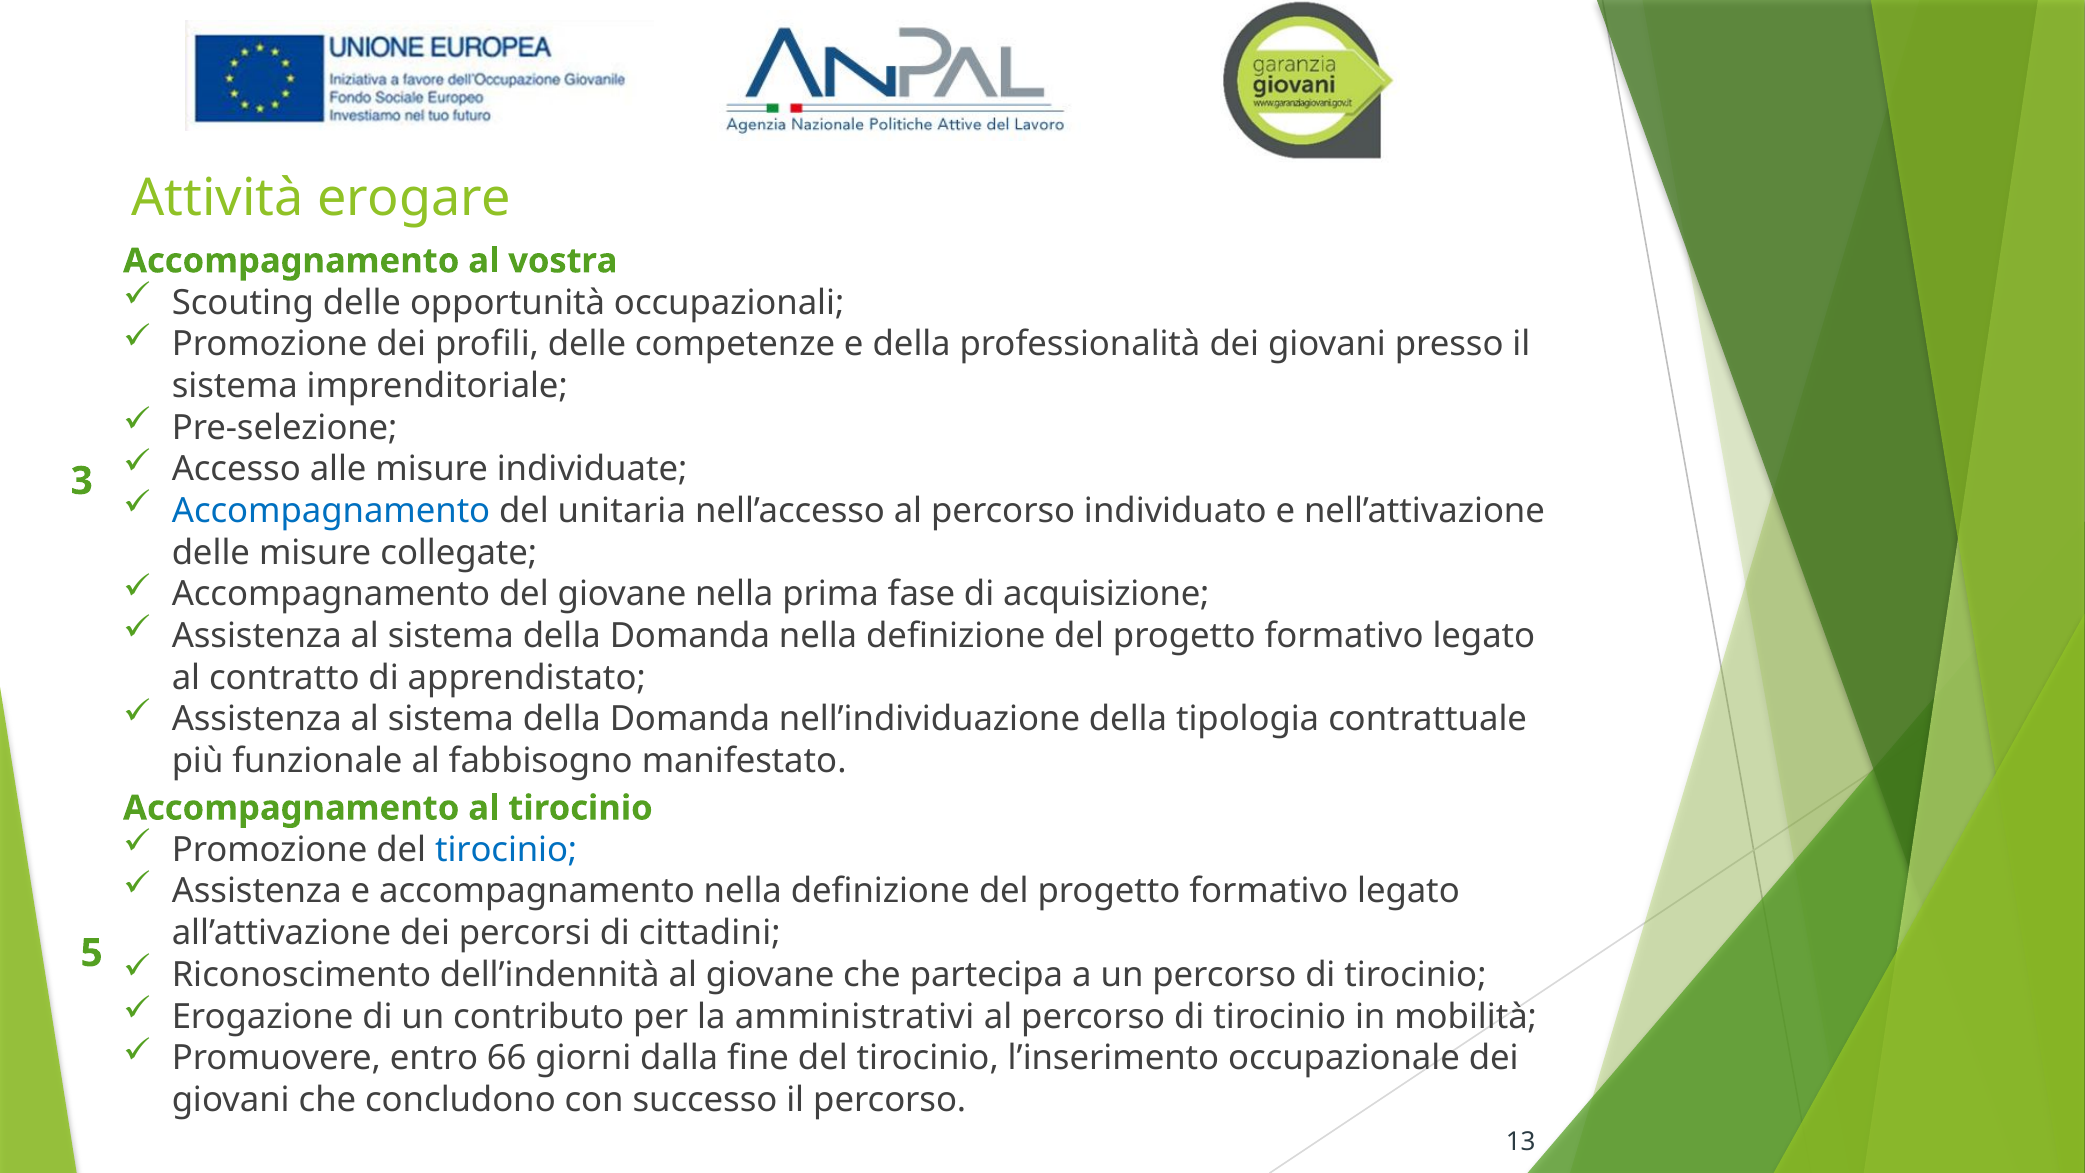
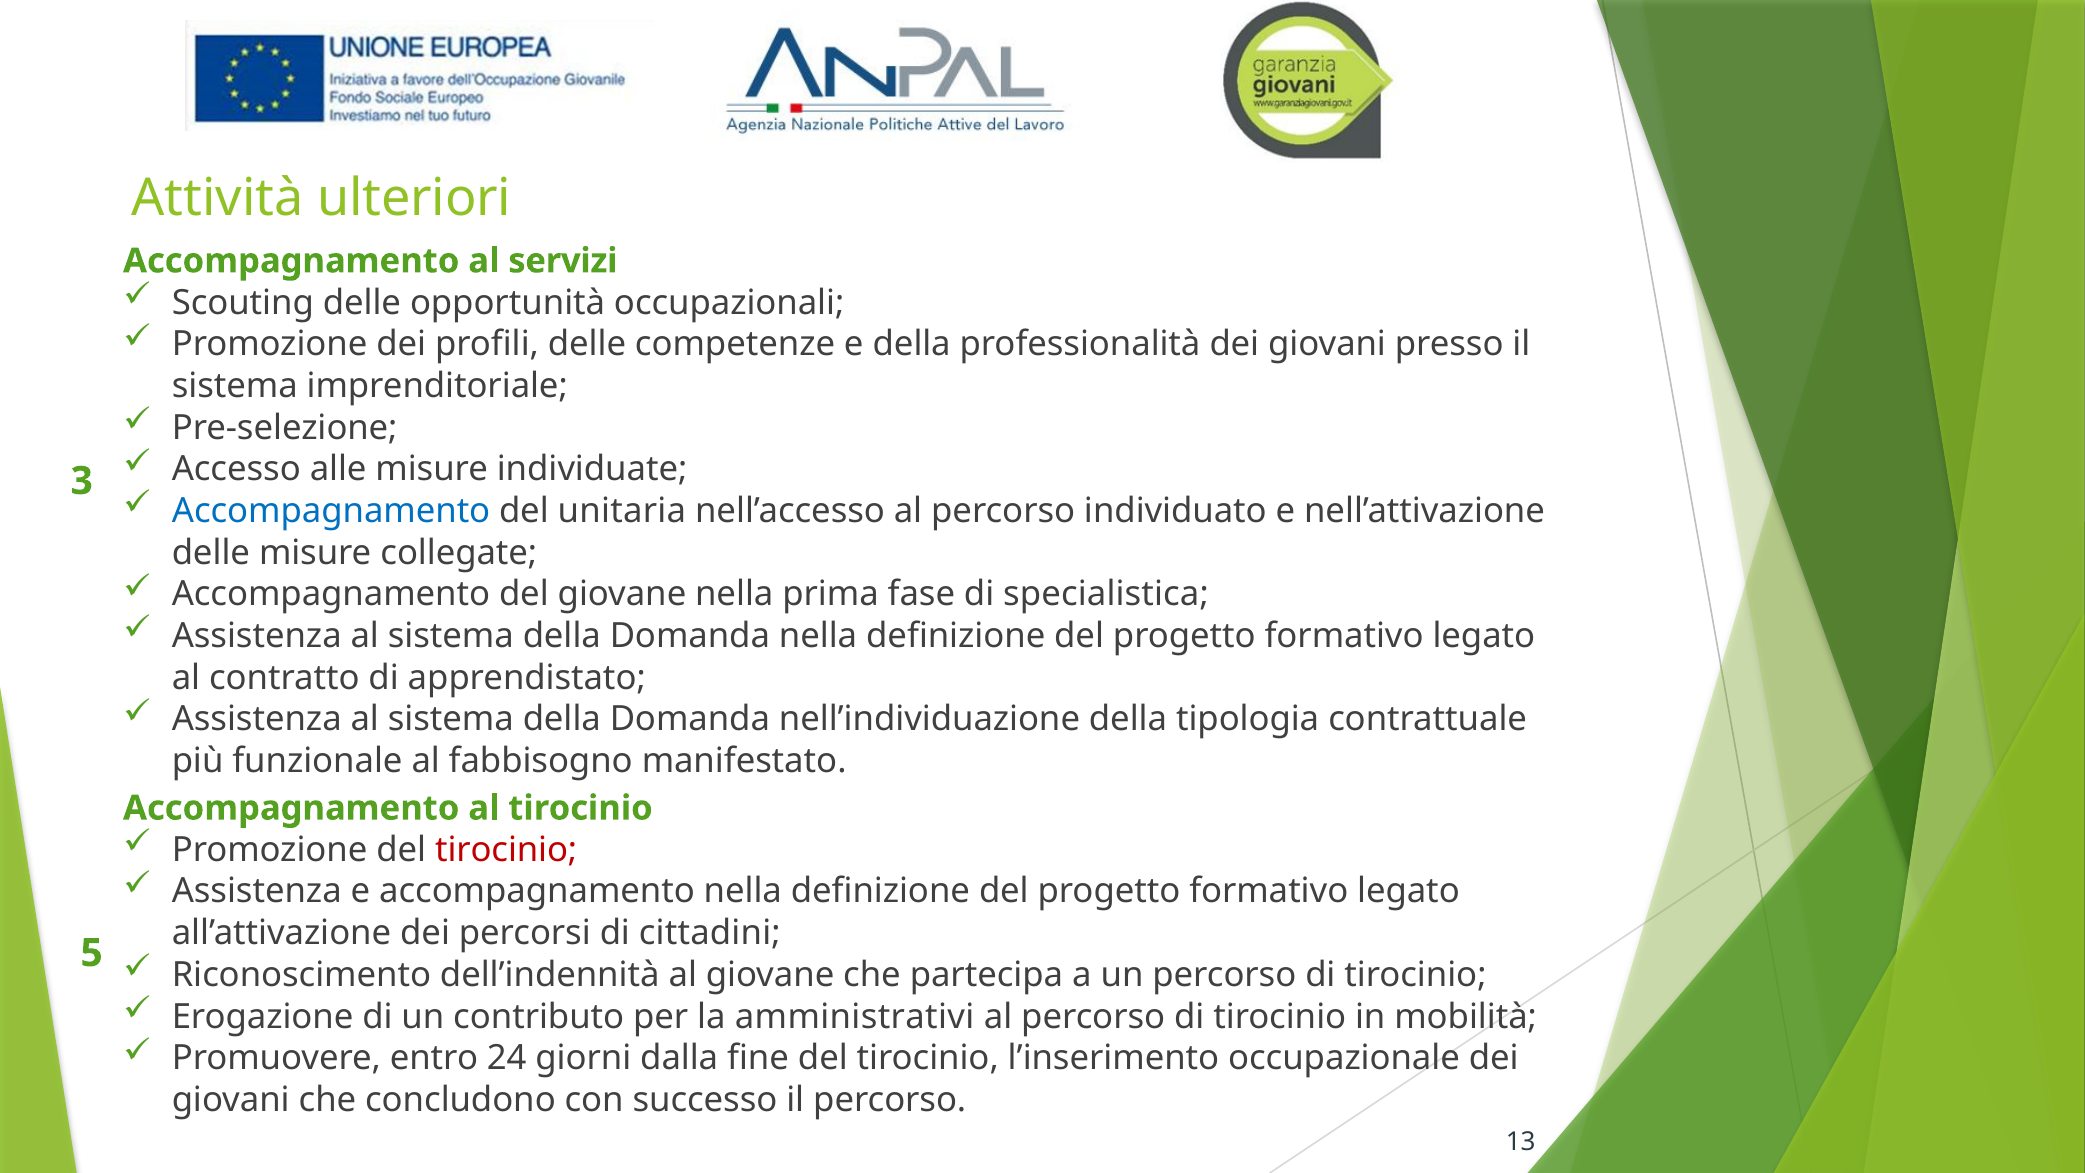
erogare: erogare -> ulteriori
vostra: vostra -> servizi
acquisizione: acquisizione -> specialistica
tirocinio at (506, 850) colour: blue -> red
66: 66 -> 24
